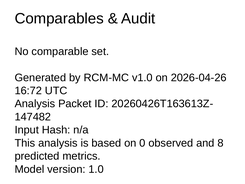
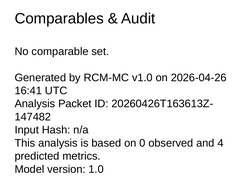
16:72: 16:72 -> 16:41
8: 8 -> 4
